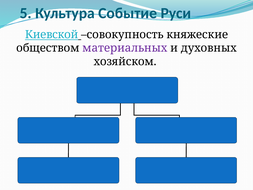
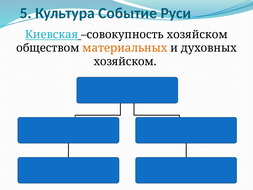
Киевской: Киевской -> Киевская
совокупность княжеские: княжеские -> хозяйском
материальных colour: purple -> orange
